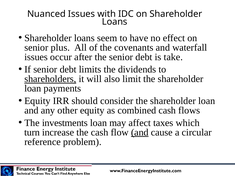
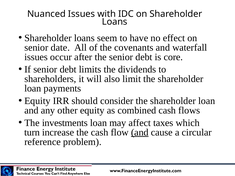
plus: plus -> date
take: take -> core
shareholders underline: present -> none
